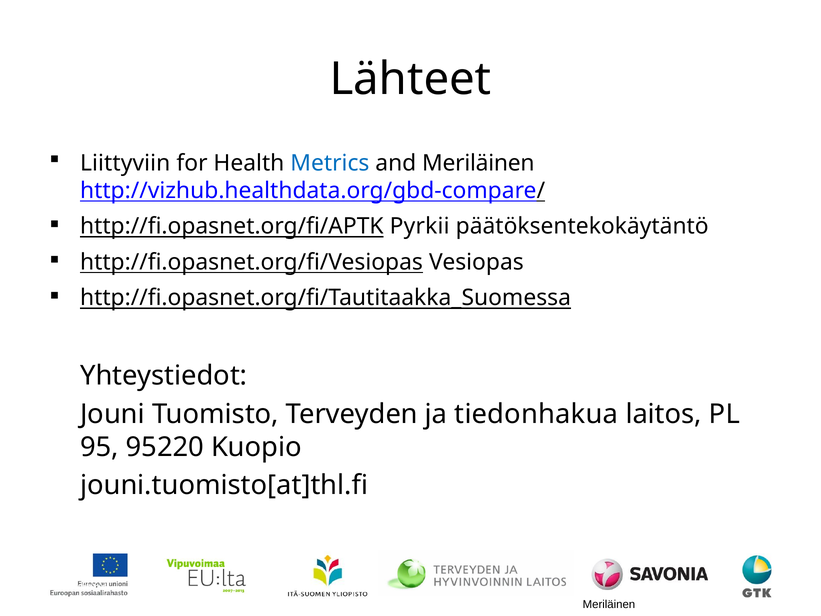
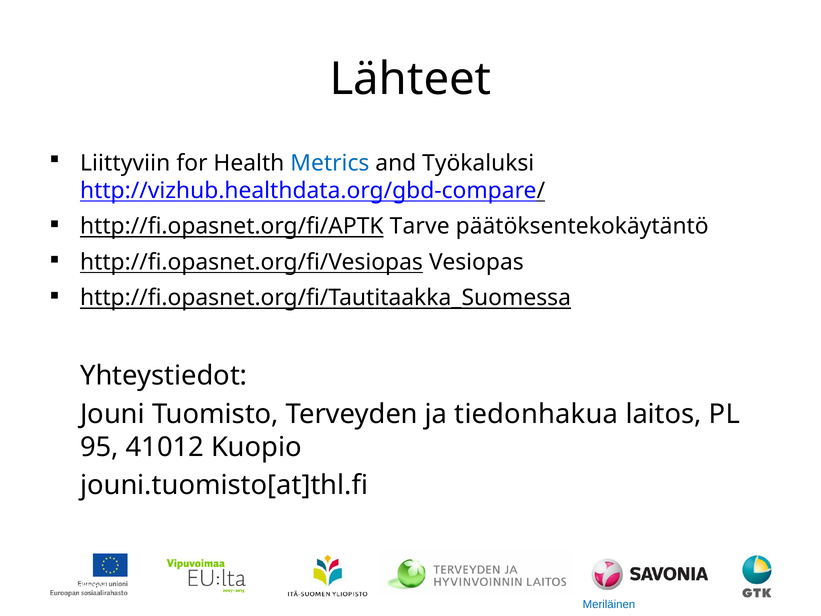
and Meriläinen: Meriläinen -> Työkaluksi
Pyrkii: Pyrkii -> Tarve
95220: 95220 -> 41012
Meriläinen at (609, 604) colour: black -> blue
